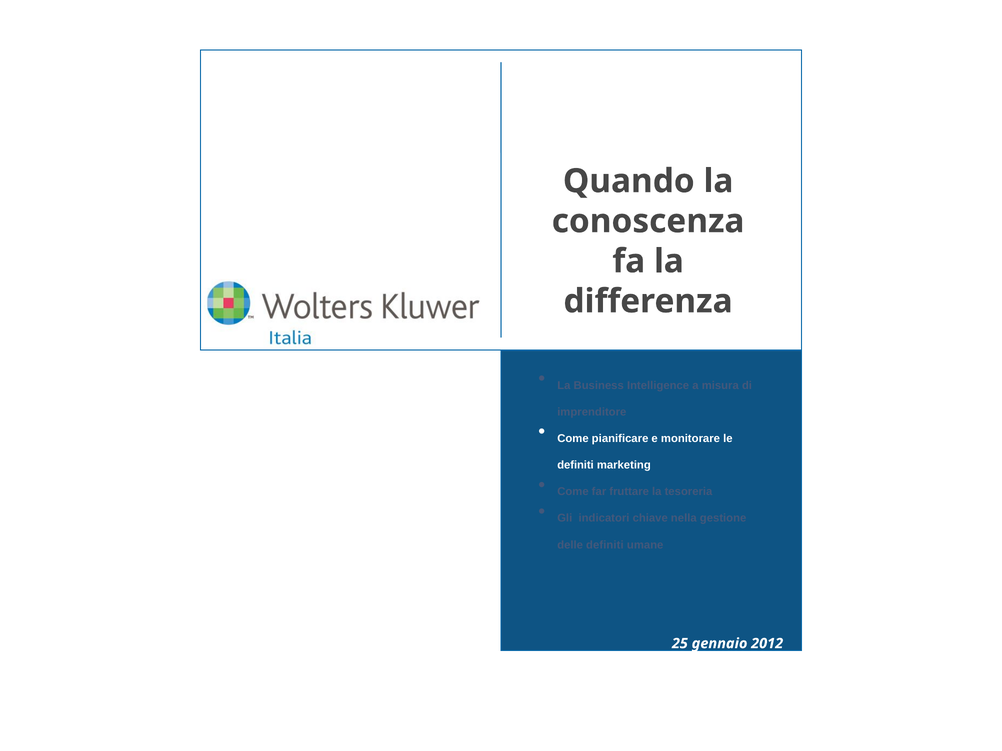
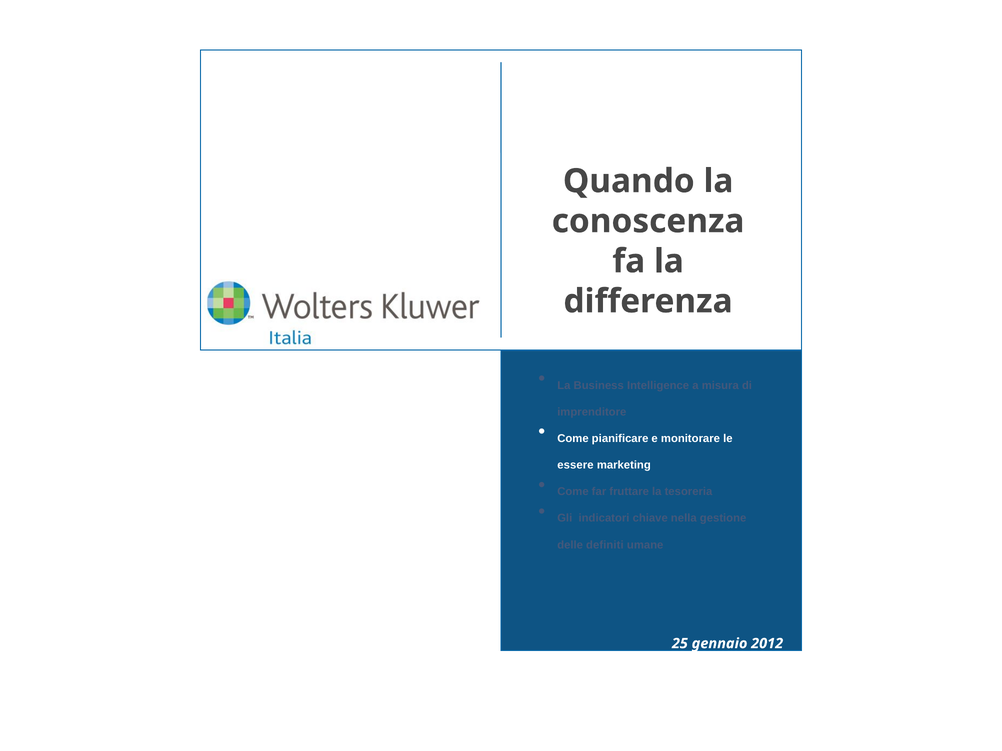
definiti at (576, 465): definiti -> essere
